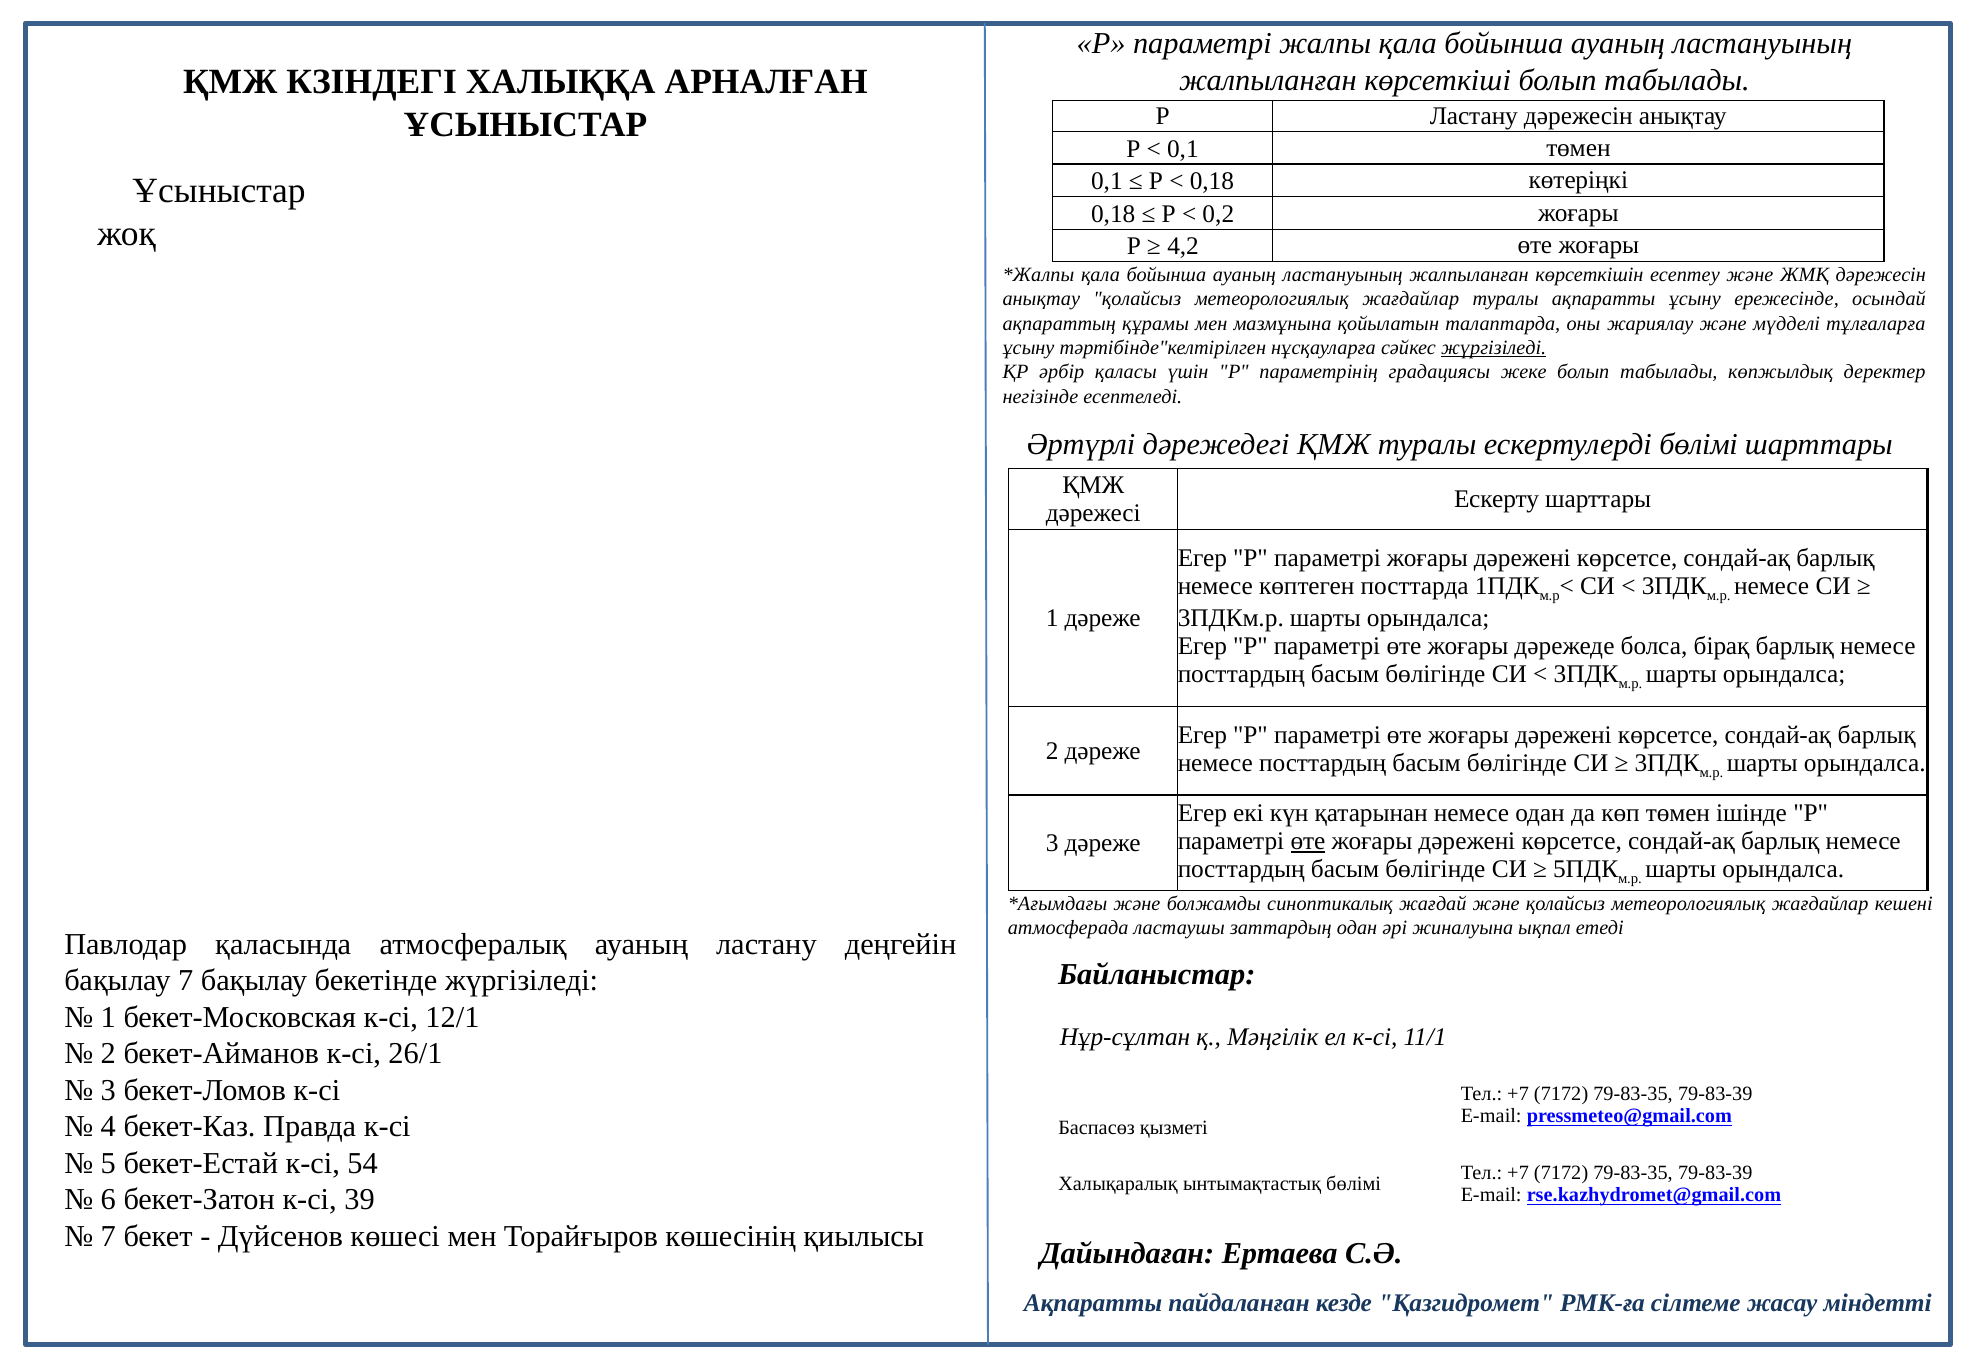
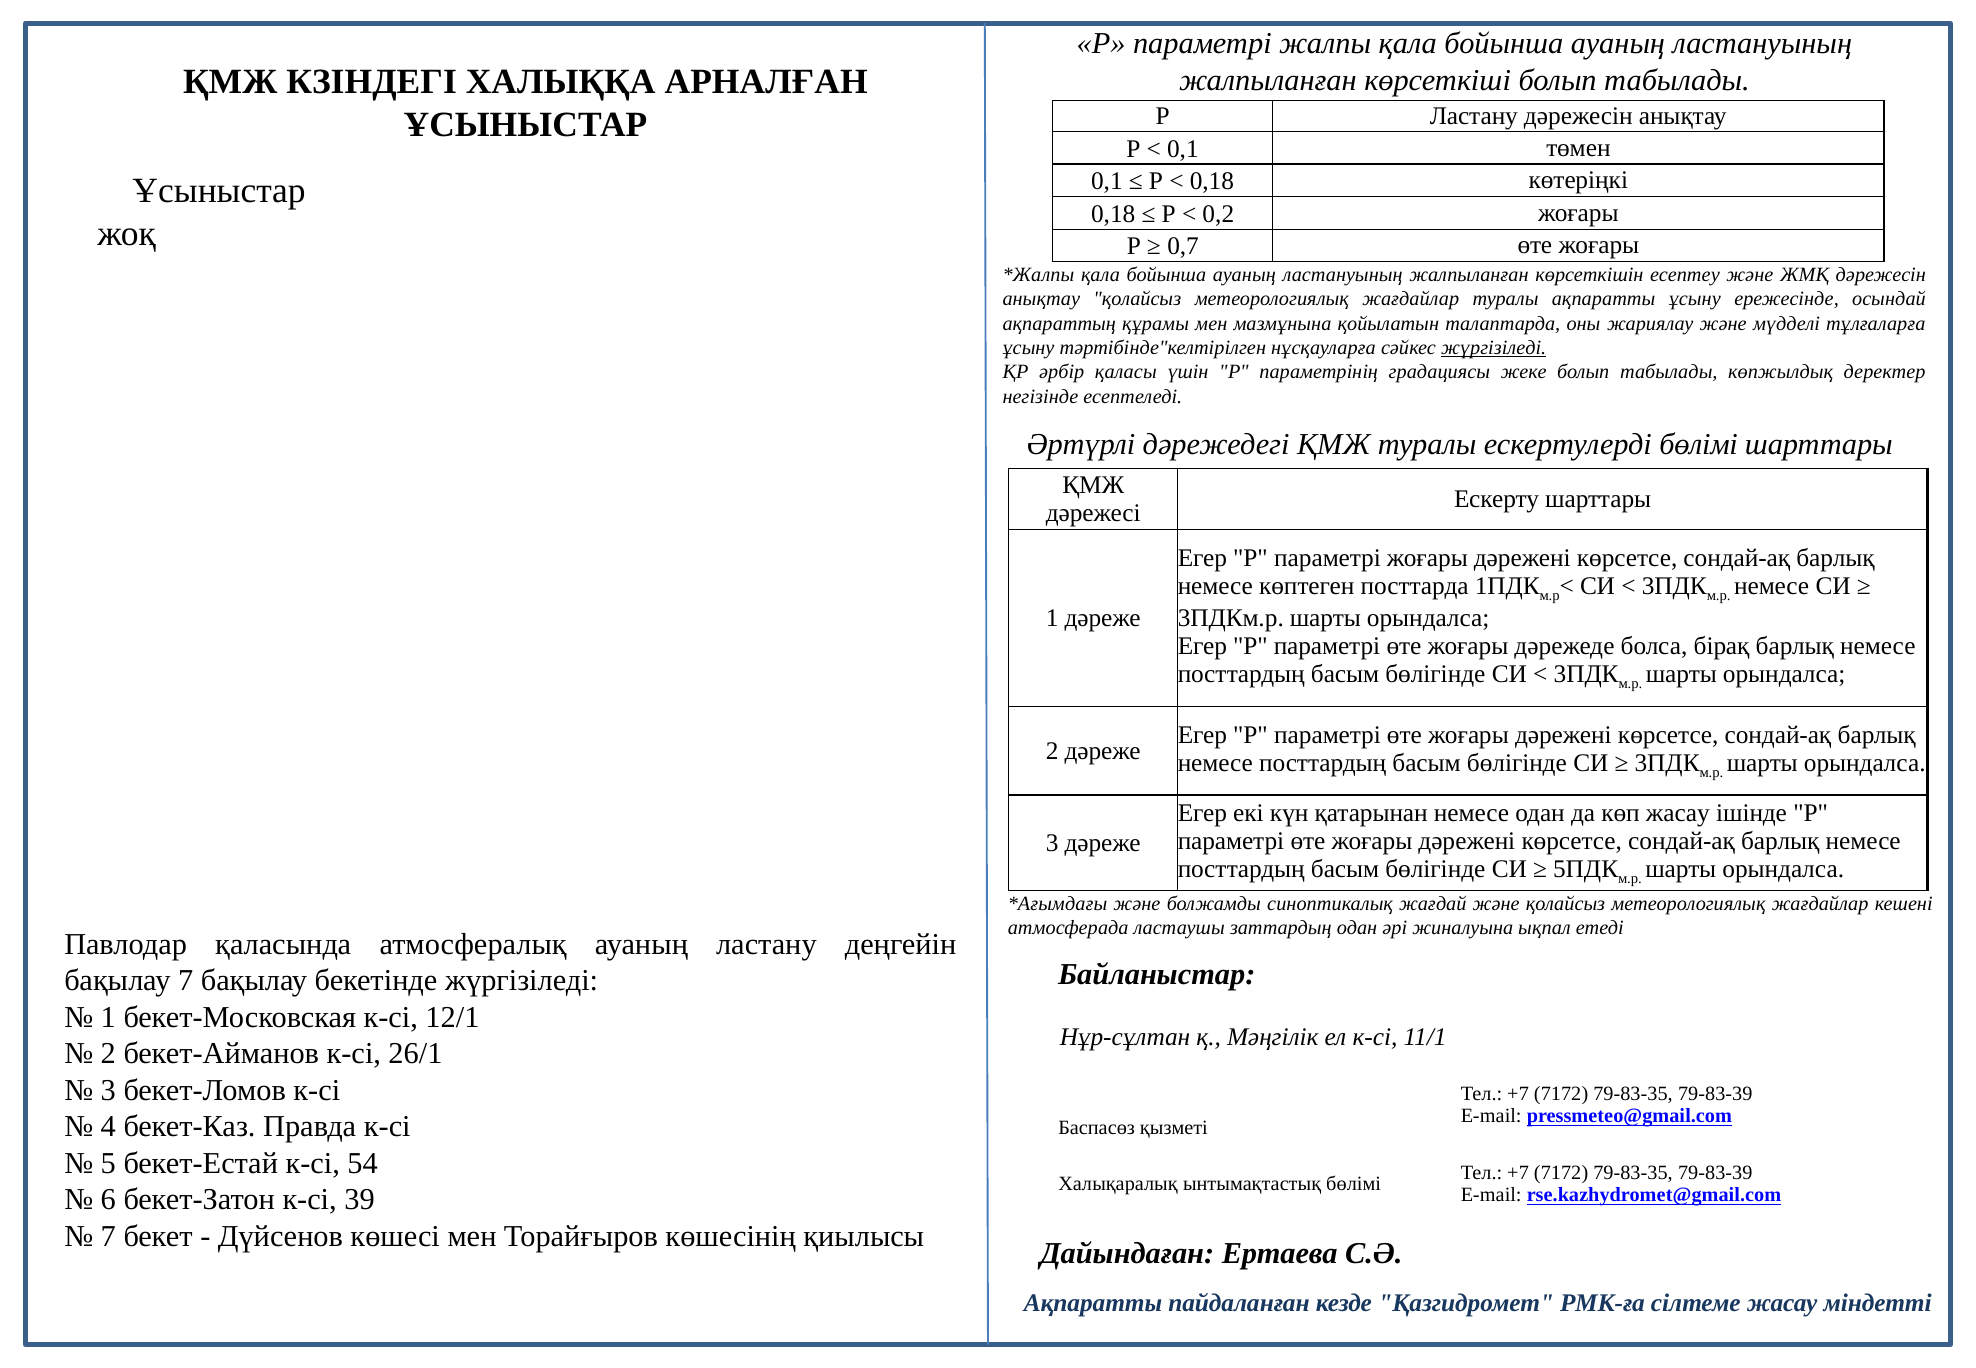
4,2: 4,2 -> 0,7
көп төмен: төмен -> жасау
өте at (1308, 841) underline: present -> none
